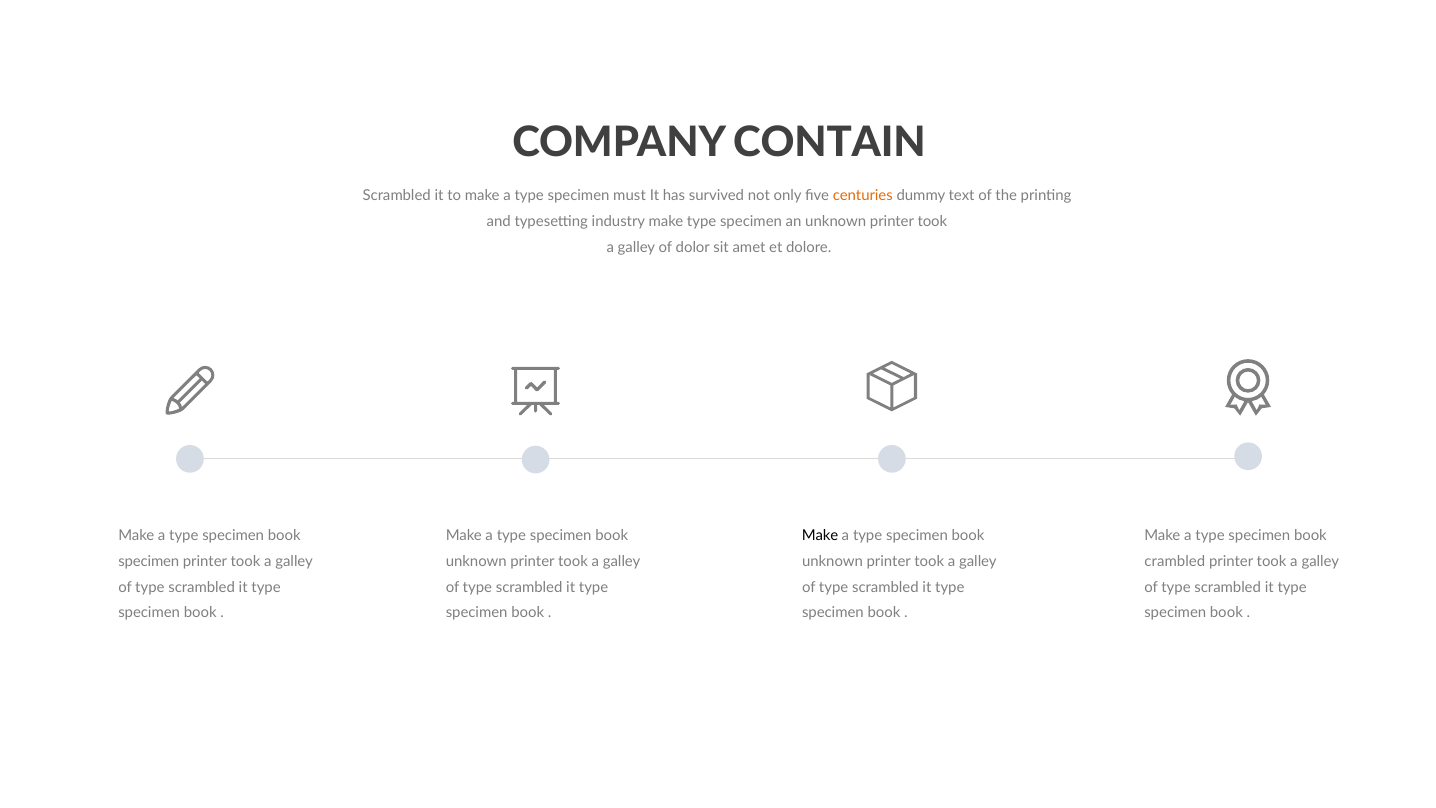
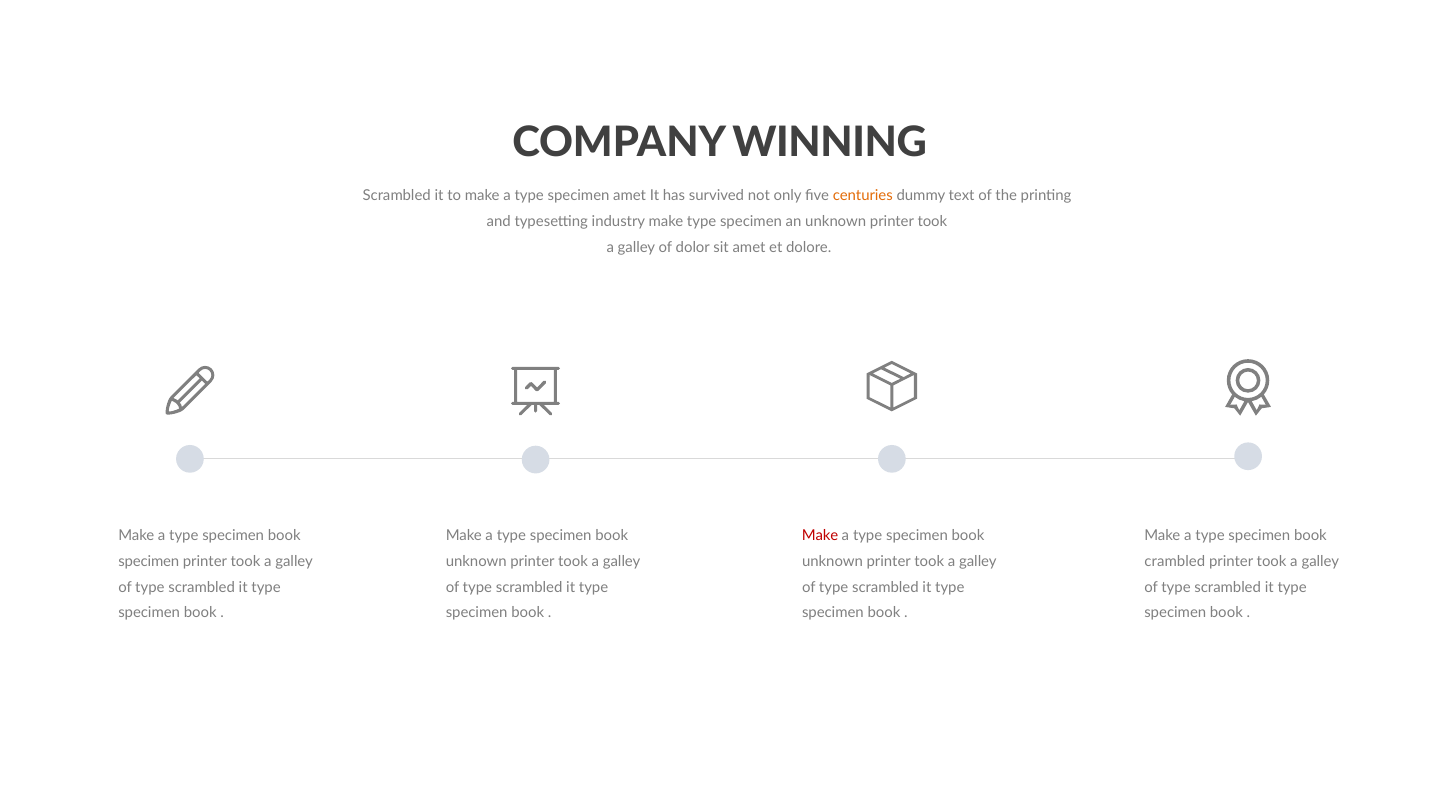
CONTAIN: CONTAIN -> WINNING
specimen must: must -> amet
Make at (820, 535) colour: black -> red
